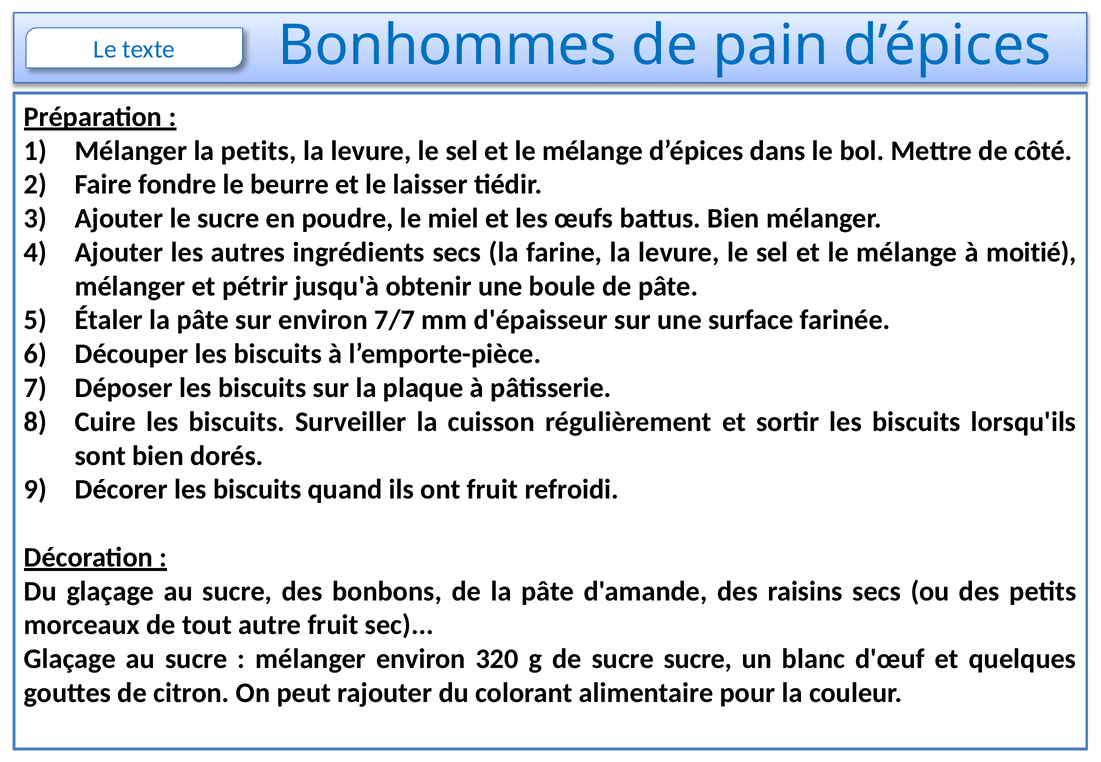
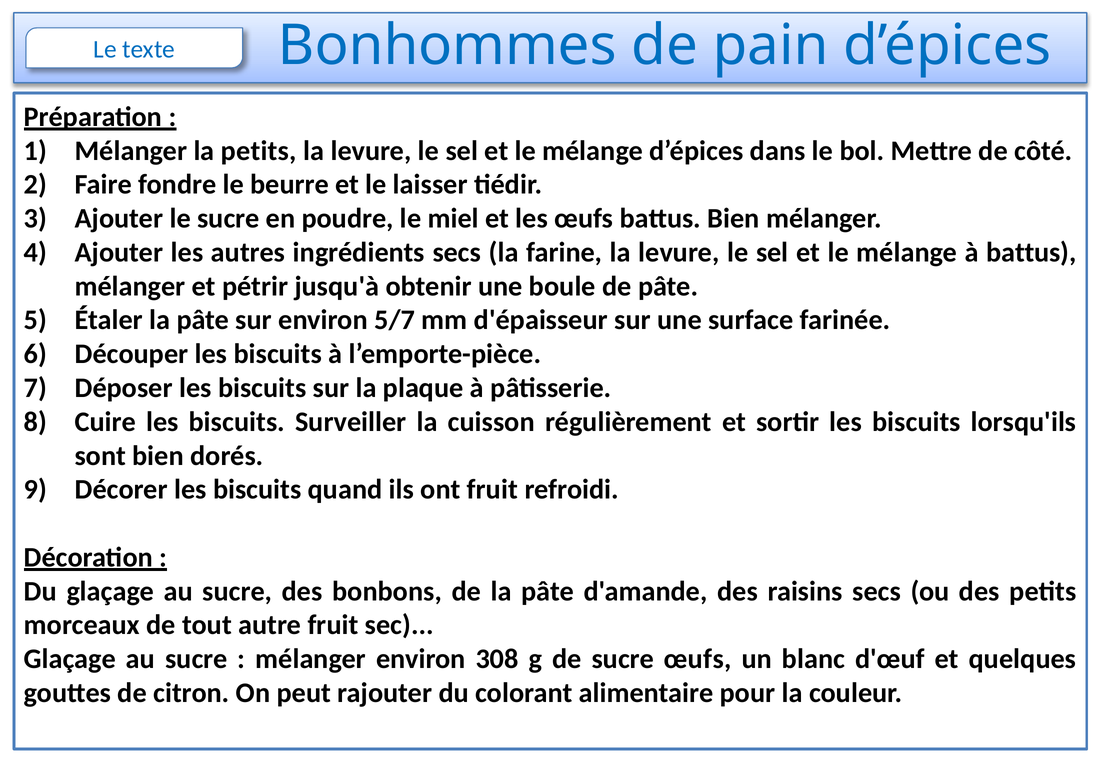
à moitié: moitié -> battus
7/7: 7/7 -> 5/7
320: 320 -> 308
sucre sucre: sucre -> œufs
